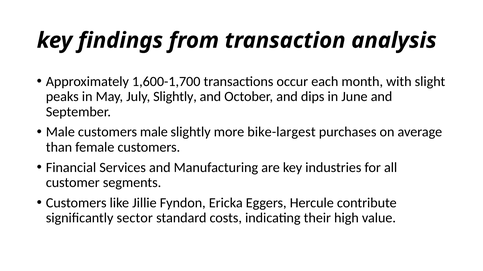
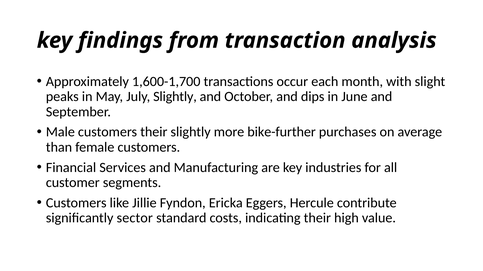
customers male: male -> their
bike-largest: bike-largest -> bike-further
